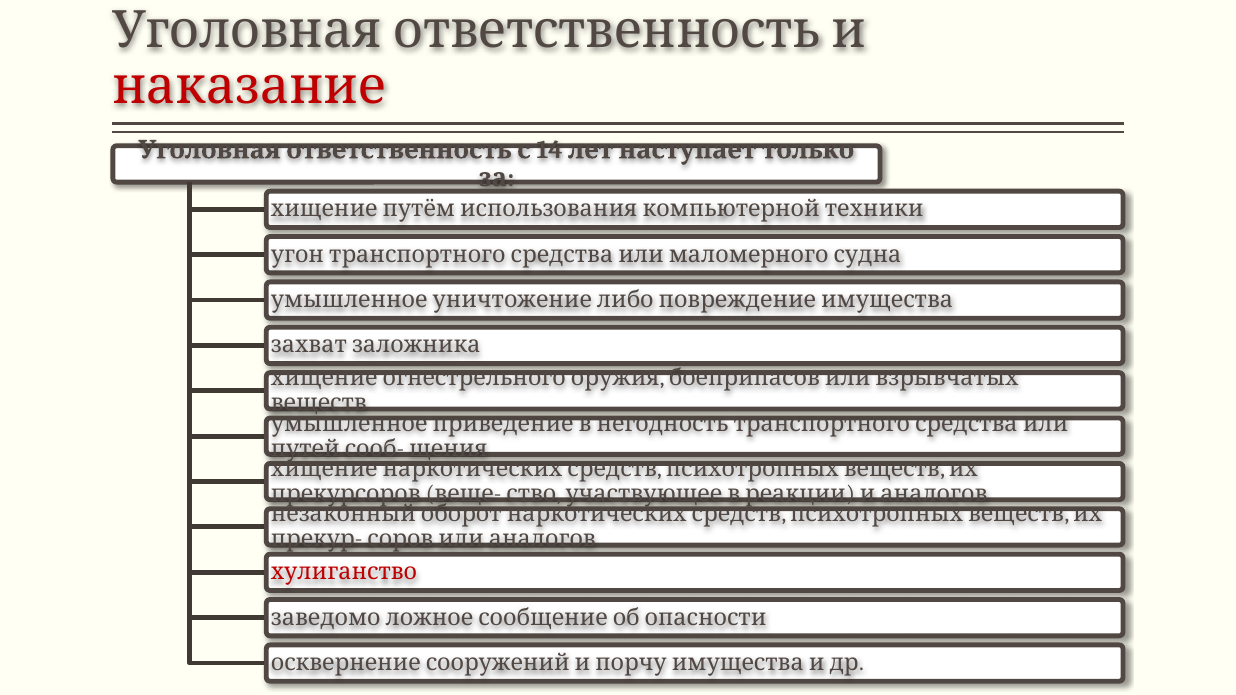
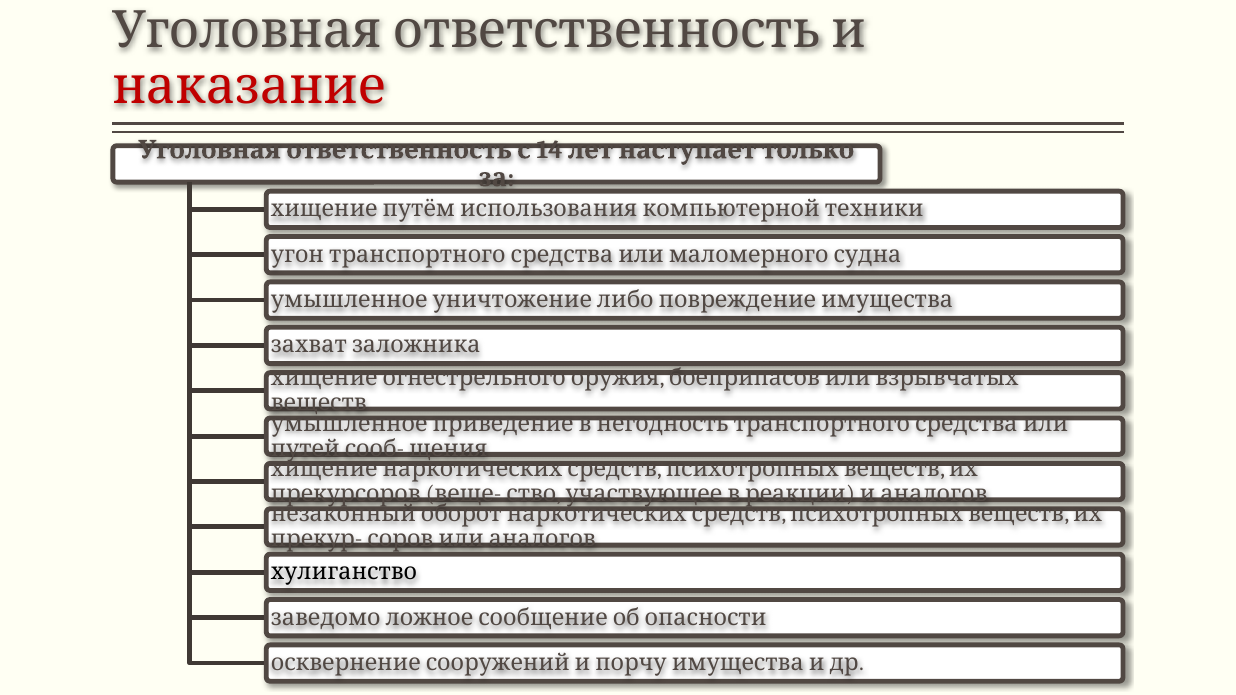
хулиганство colour: red -> black
